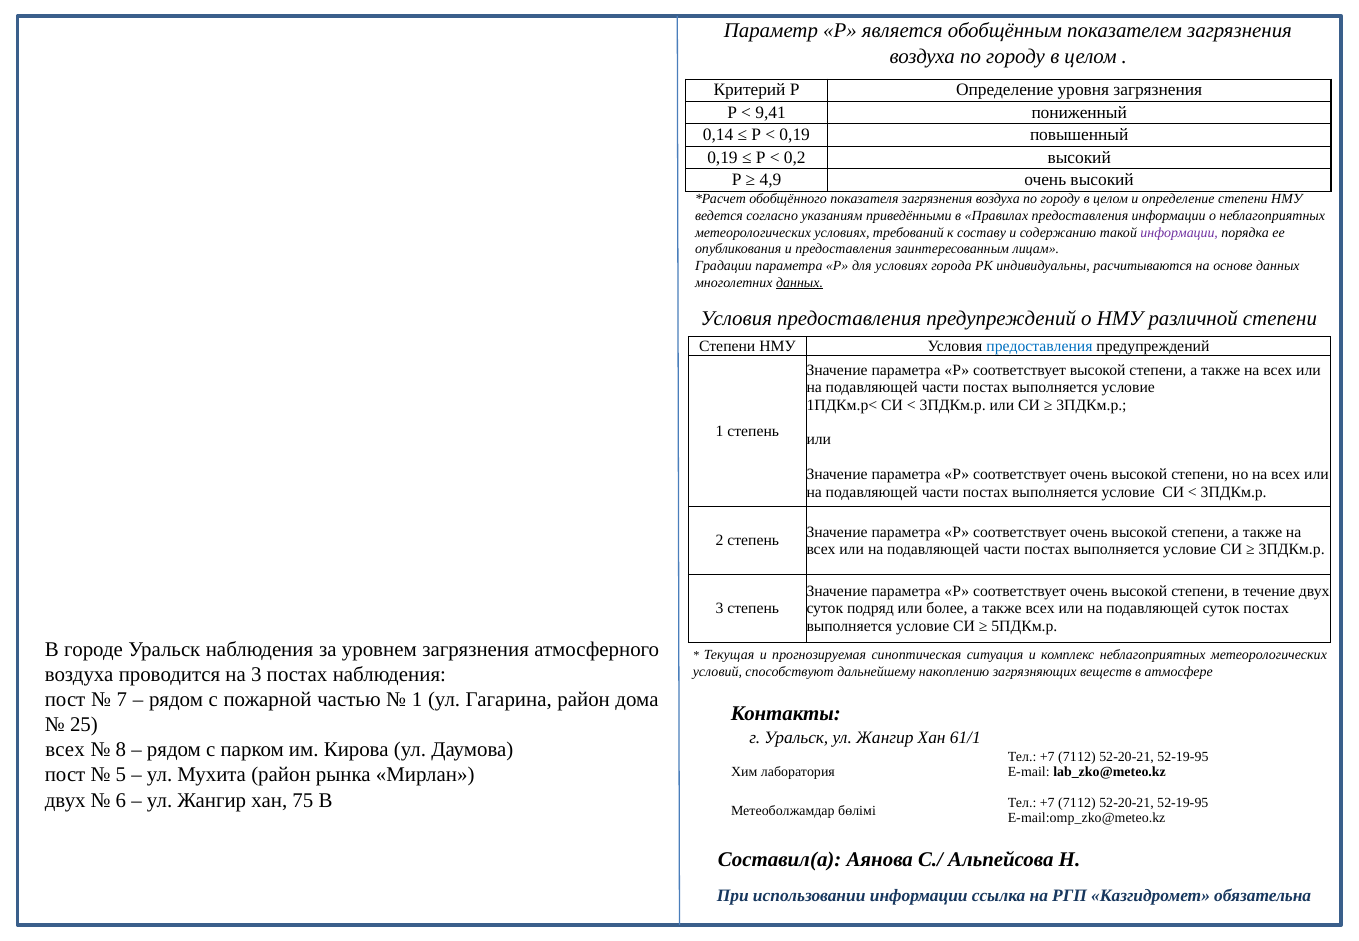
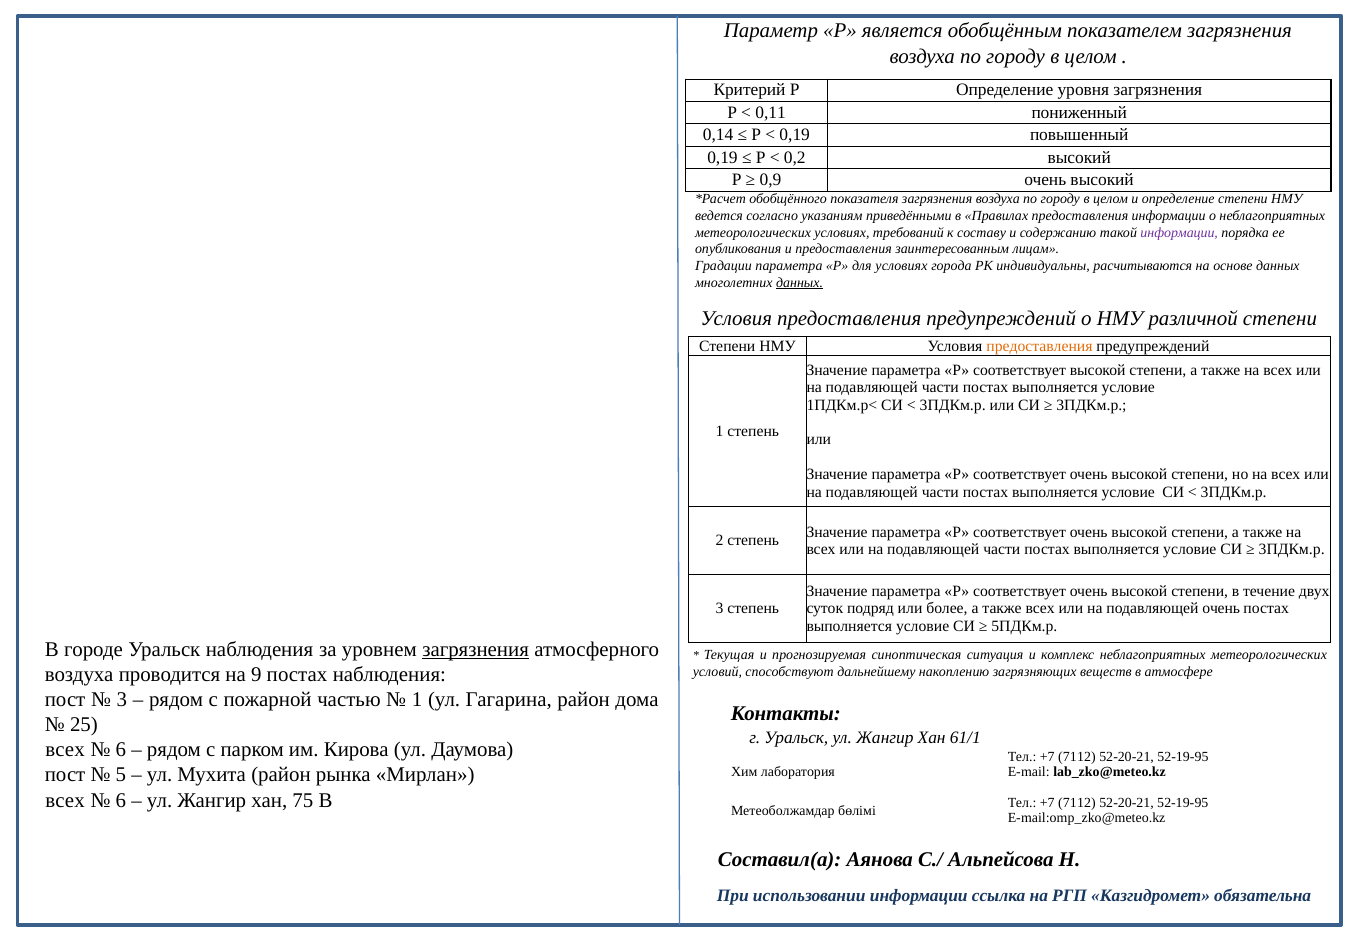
9,41: 9,41 -> 0,11
4,9: 4,9 -> 0,9
предоставления at (1039, 346) colour: blue -> orange
подавляющей суток: суток -> очень
загрязнения at (476, 649) underline: none -> present
на 3: 3 -> 9
7 at (122, 700): 7 -> 3
8 at (121, 750): 8 -> 6
двух at (65, 800): двух -> всех
